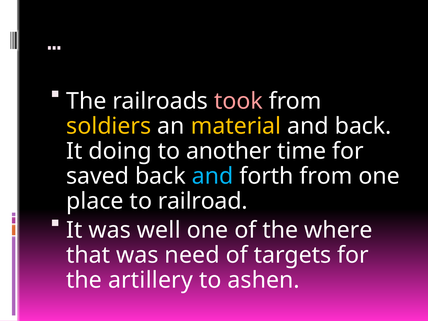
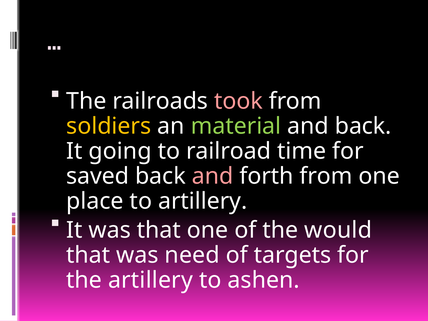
material colour: yellow -> light green
doing: doing -> going
another: another -> railroad
and at (213, 176) colour: light blue -> pink
to railroad: railroad -> artillery
was well: well -> that
where: where -> would
